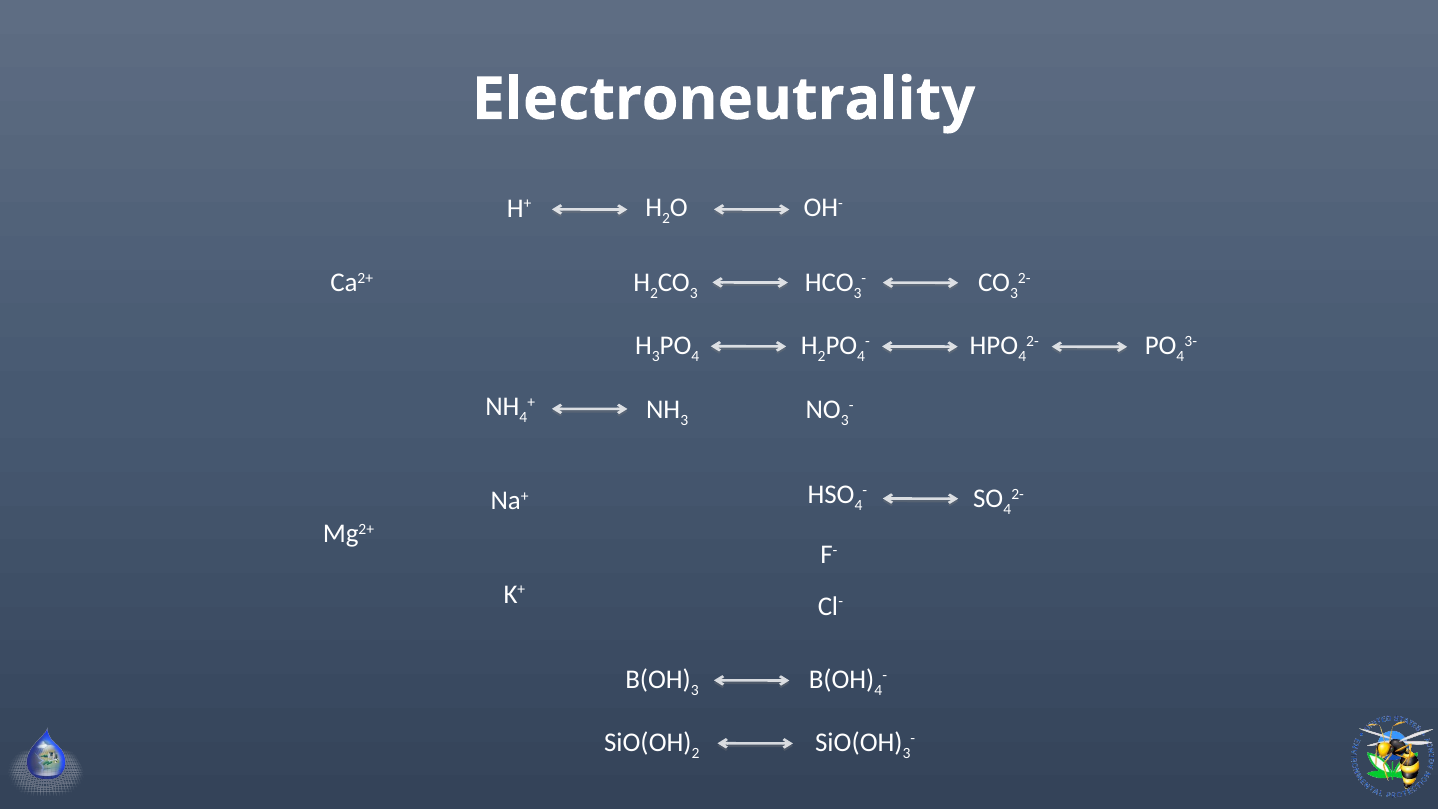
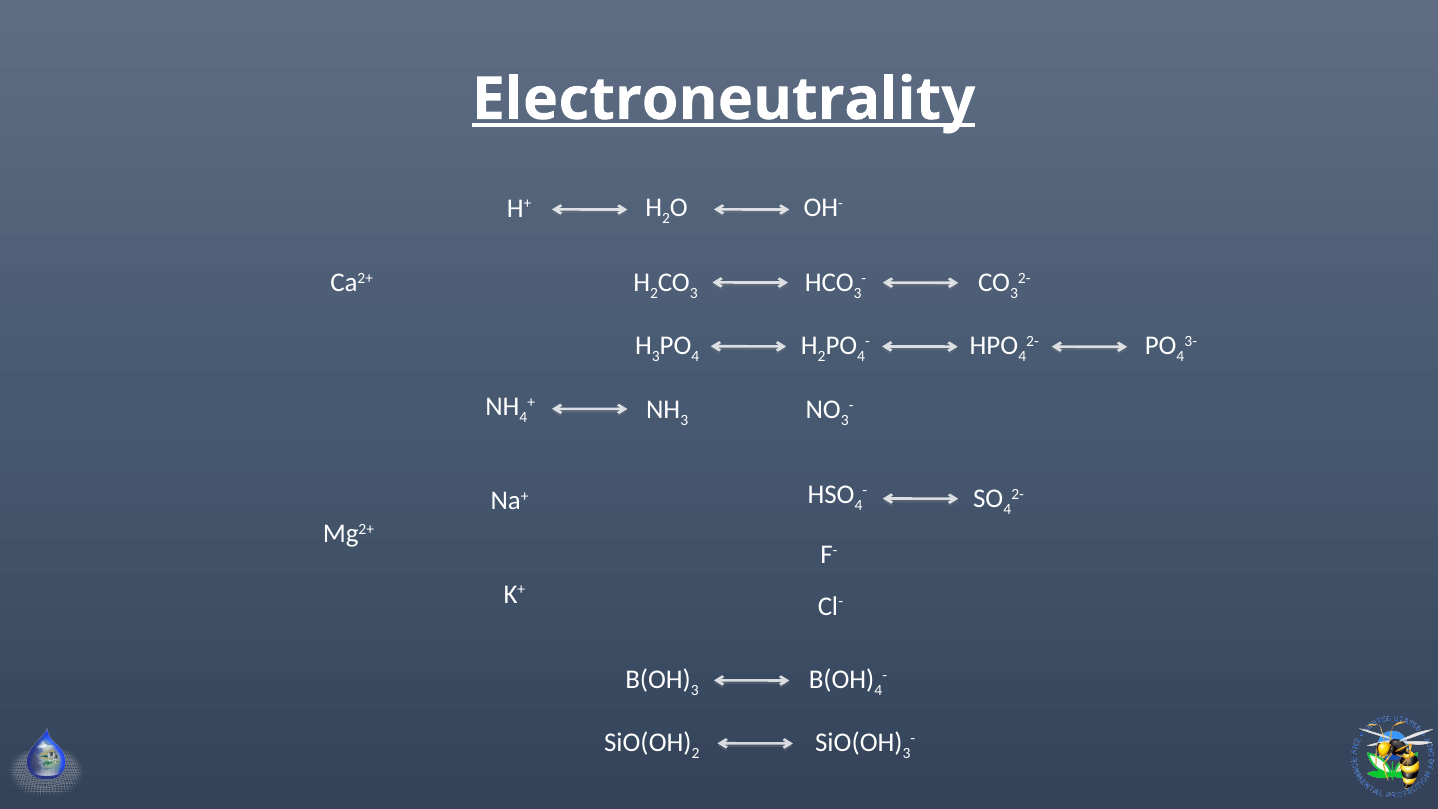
Electroneutrality underline: none -> present
